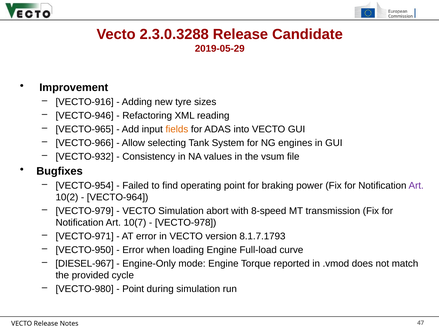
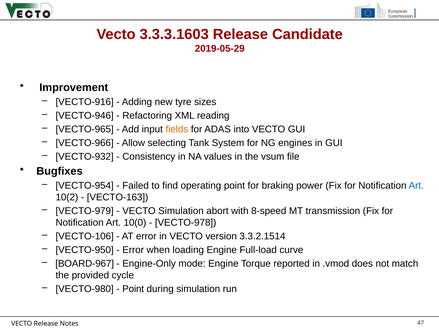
2.3.0.3288: 2.3.0.3288 -> 3.3.3.1603
Art at (416, 186) colour: purple -> blue
VECTO-964: VECTO-964 -> VECTO-163
10(7: 10(7 -> 10(0
VECTO-971: VECTO-971 -> VECTO-106
8.1.7.1793: 8.1.7.1793 -> 3.3.2.1514
DIESEL-967: DIESEL-967 -> BOARD-967
